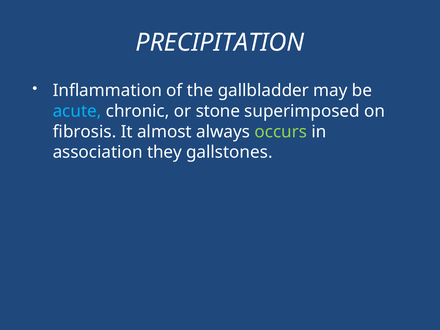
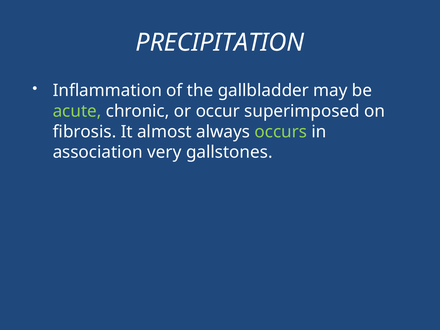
acute colour: light blue -> light green
stone: stone -> occur
they: they -> very
